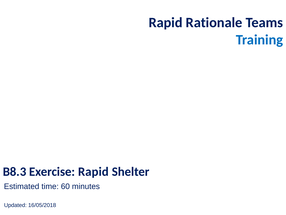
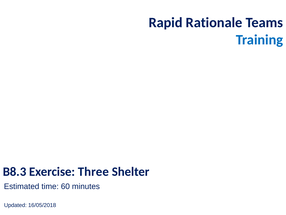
Exercise Rapid: Rapid -> Three
